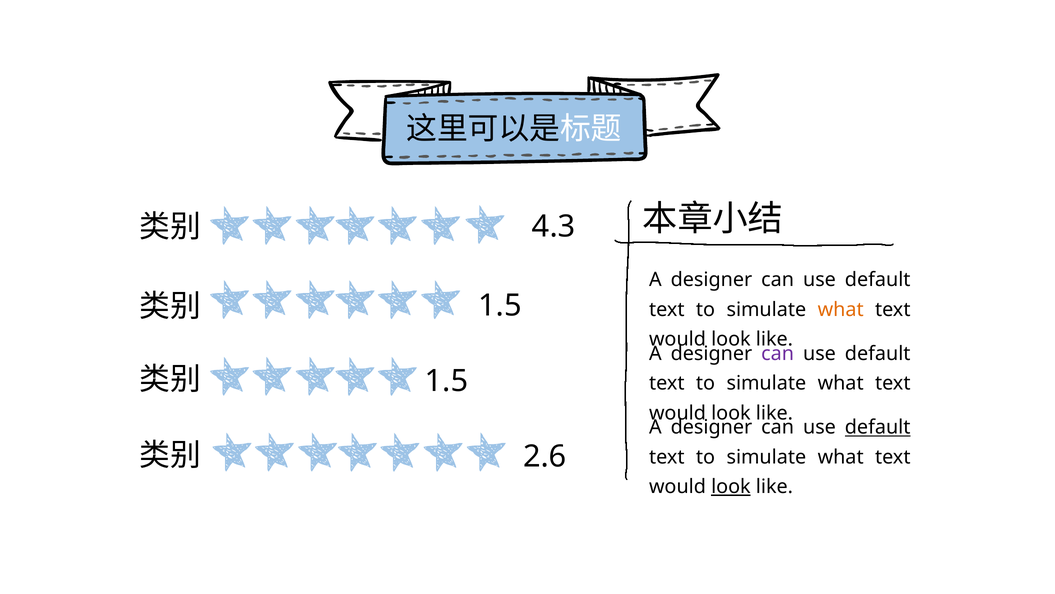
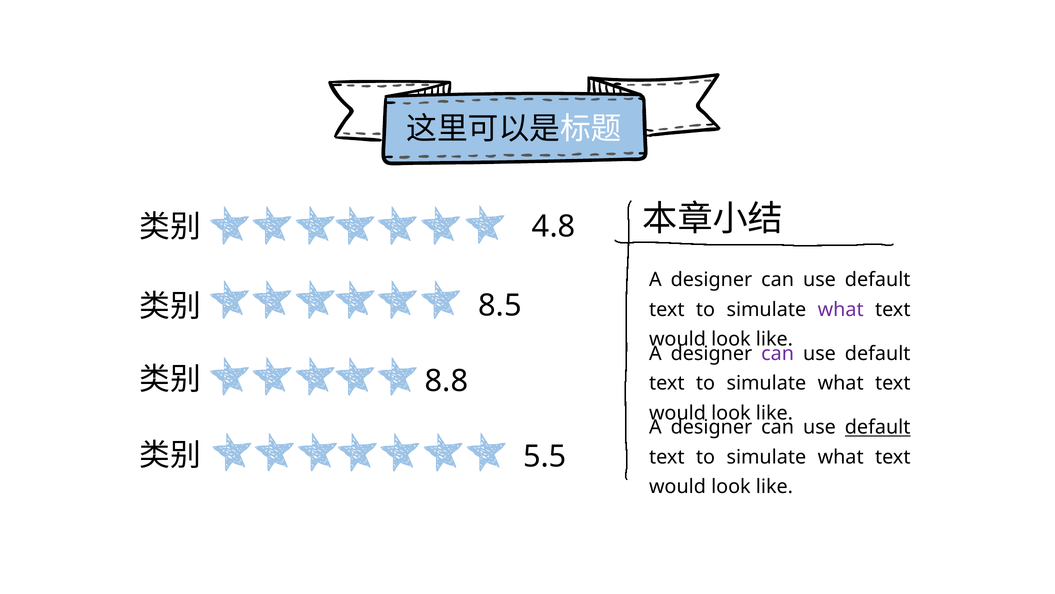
4.3: 4.3 -> 4.8
1.5 at (500, 305): 1.5 -> 8.5
what at (841, 309) colour: orange -> purple
1.5 at (447, 381): 1.5 -> 8.8
2.6: 2.6 -> 5.5
look at (731, 486) underline: present -> none
